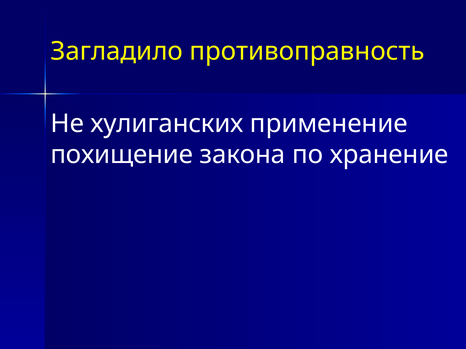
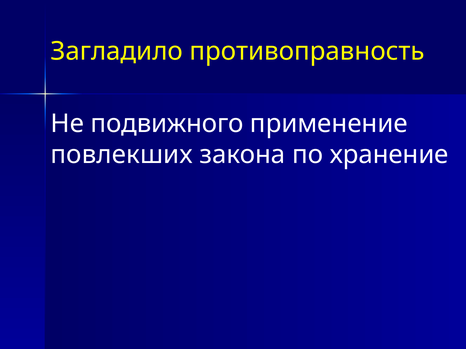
хулиганских: хулиганских -> подвижного
похищение: похищение -> повлекших
